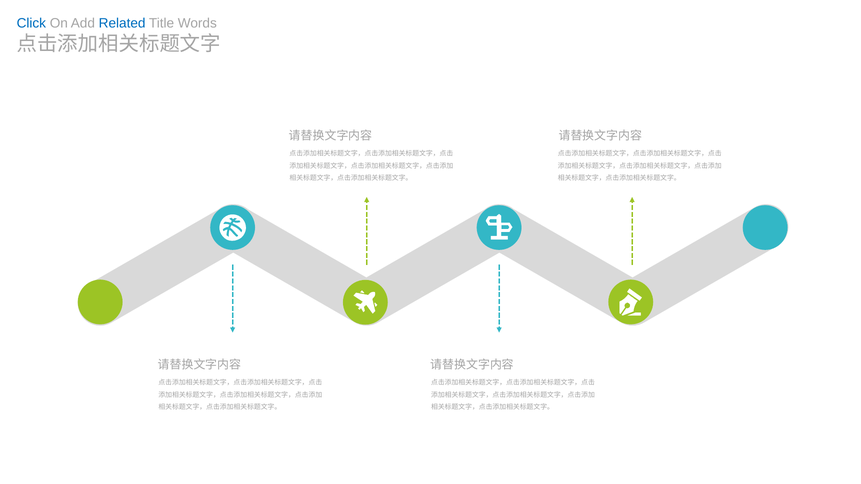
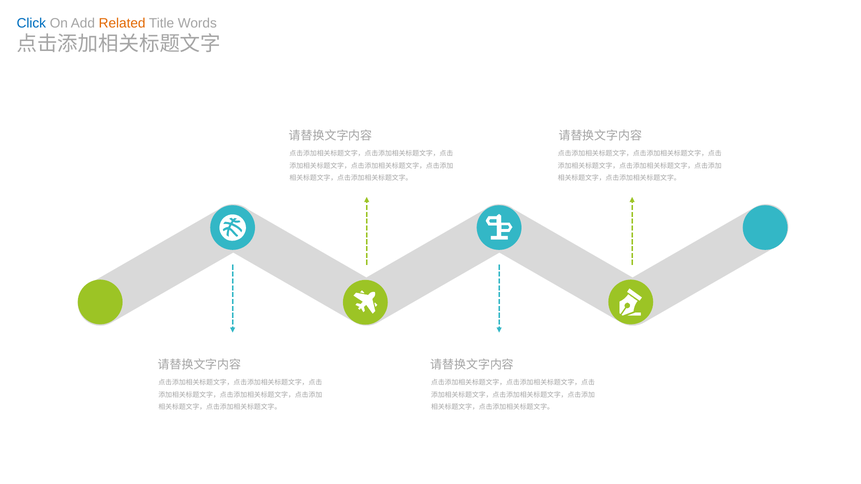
Related colour: blue -> orange
